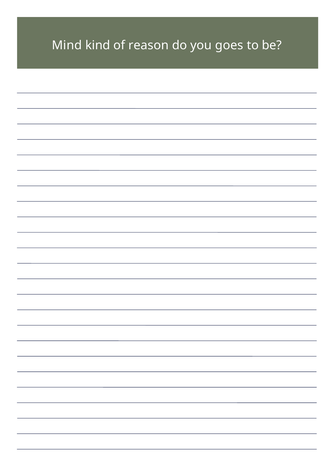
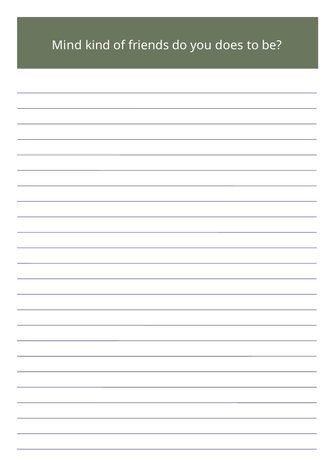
reason: reason -> friends
goes: goes -> does
